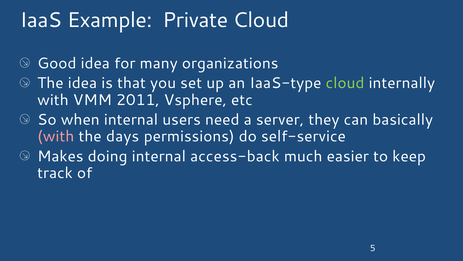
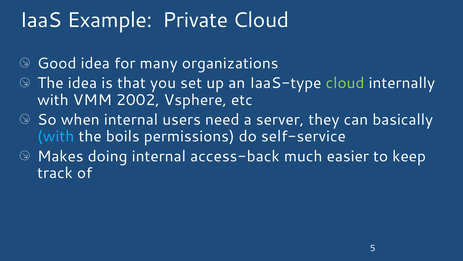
2011: 2011 -> 2002
with at (56, 136) colour: pink -> light blue
days: days -> boils
